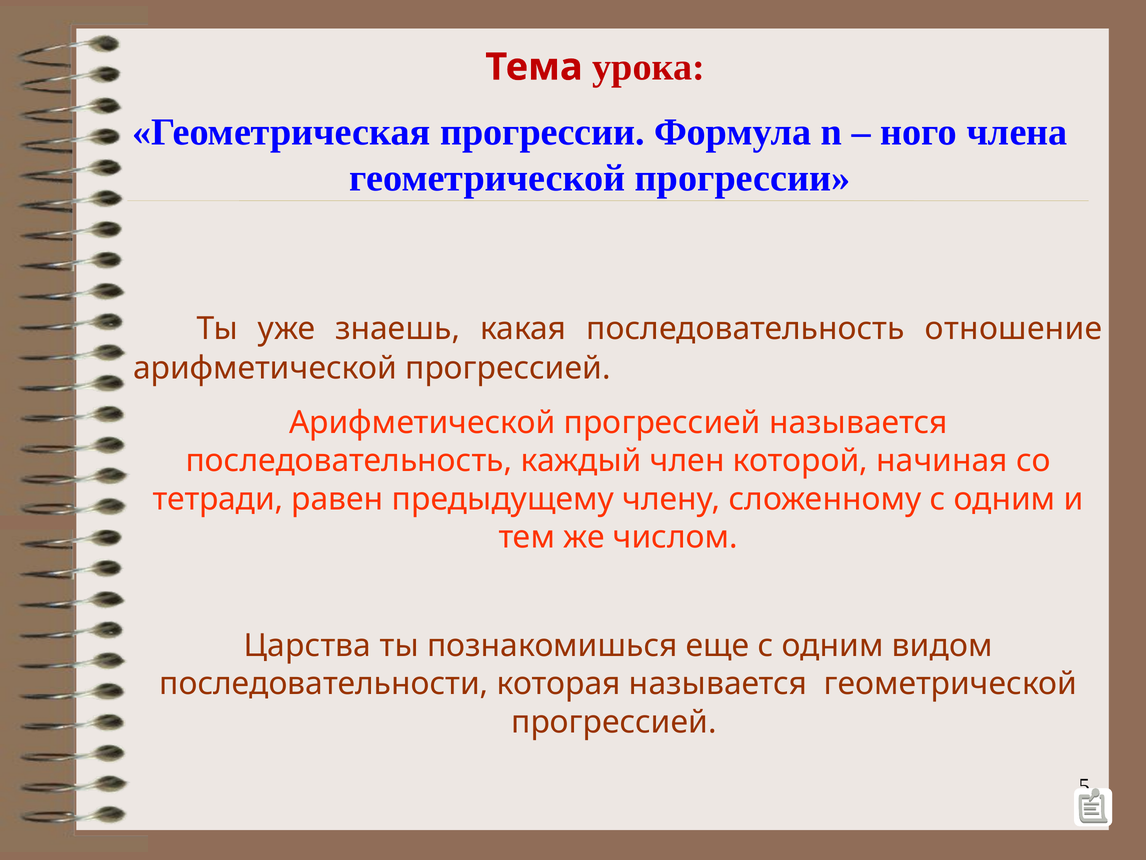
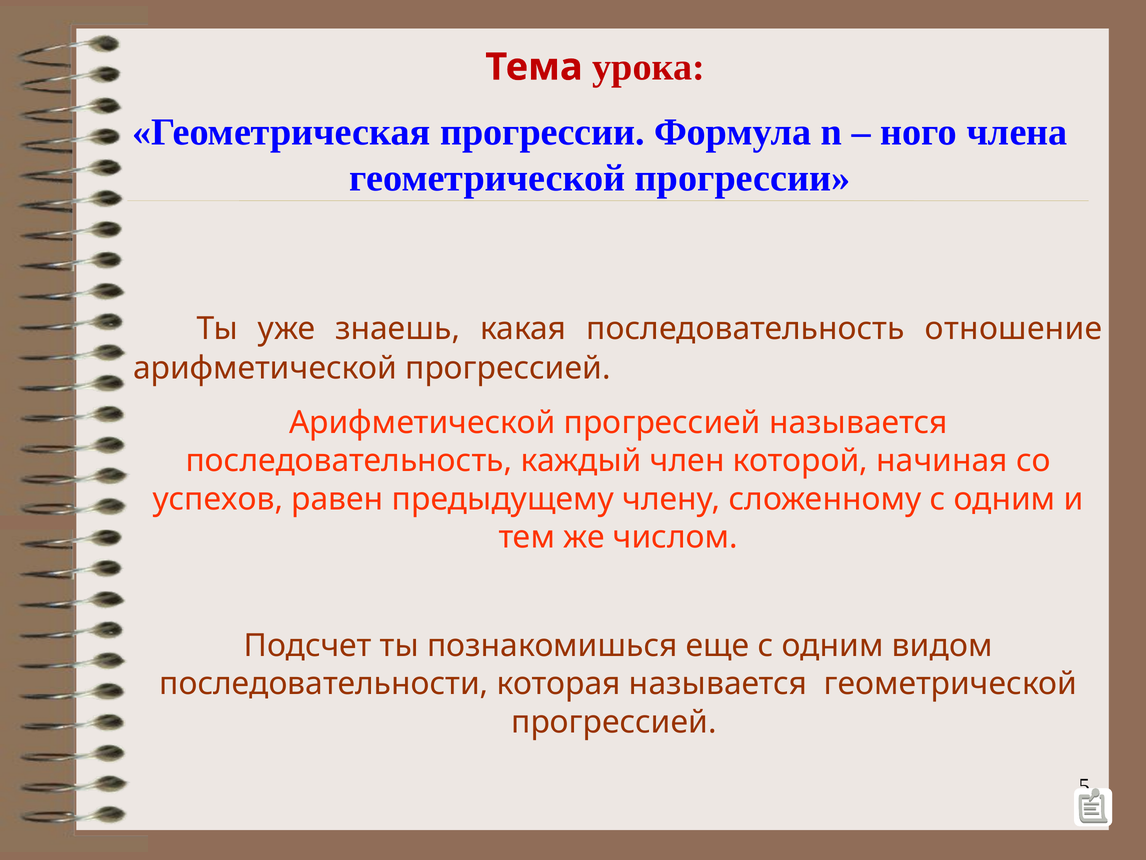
тетради: тетради -> успехов
Царства: Царства -> Подсчет
